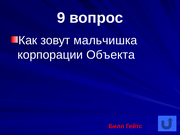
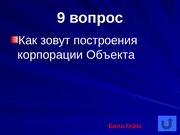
мальчишка: мальчишка -> построения
